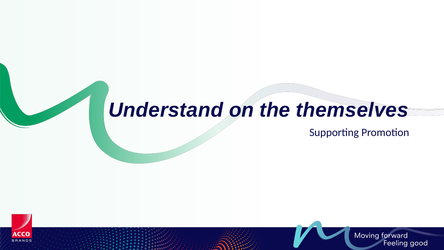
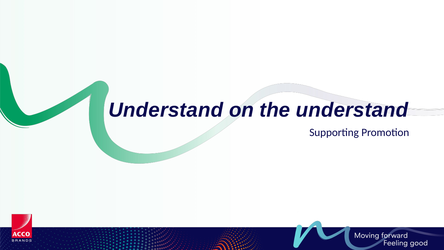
the themselves: themselves -> understand
